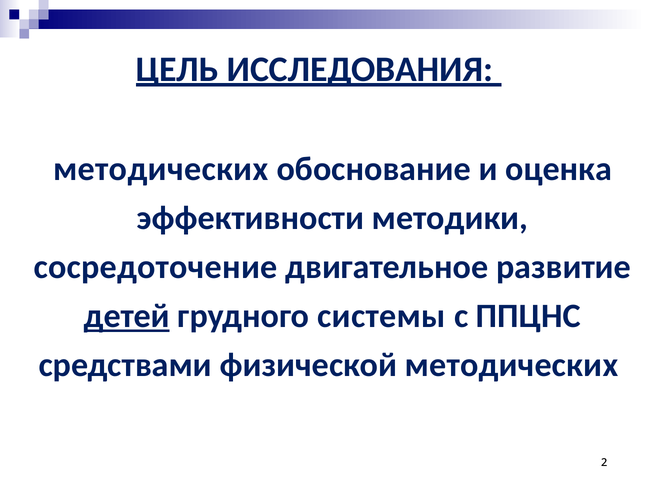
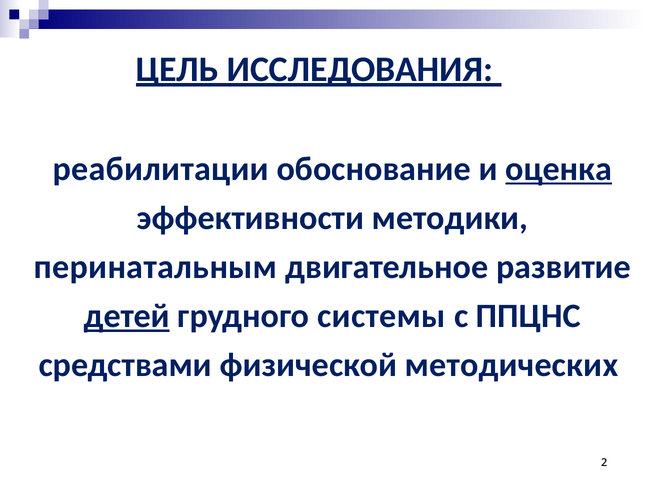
методических at (161, 169): методических -> реабилитации
оценка underline: none -> present
сосредоточение: сосредоточение -> перинатальным
